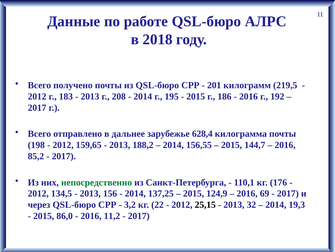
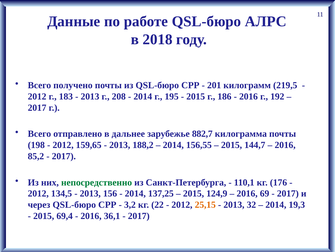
628,4: 628,4 -> 882,7
25,15 colour: black -> orange
86,0: 86,0 -> 69,4
11,2: 11,2 -> 36,1
